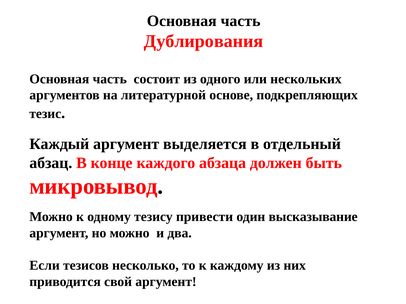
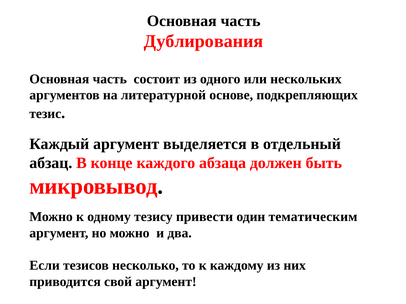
высказывание: высказывание -> тематическим
